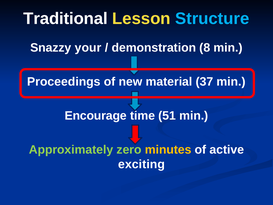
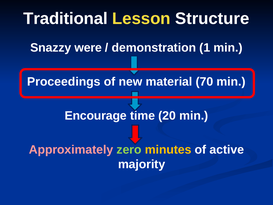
Structure colour: light blue -> white
your: your -> were
8: 8 -> 1
37: 37 -> 70
51: 51 -> 20
Approximately colour: light green -> pink
exciting: exciting -> majority
